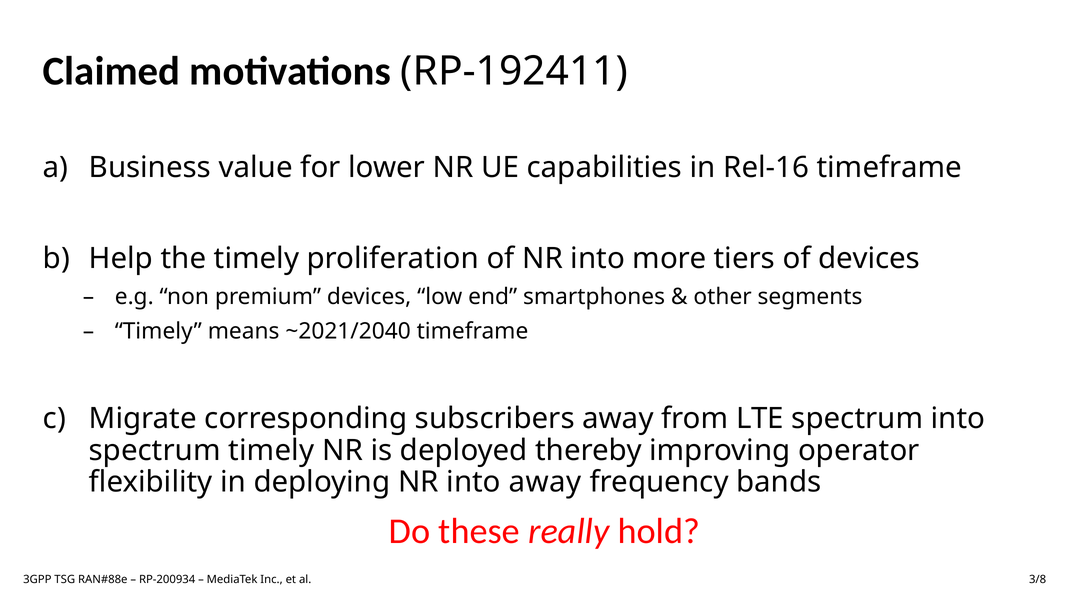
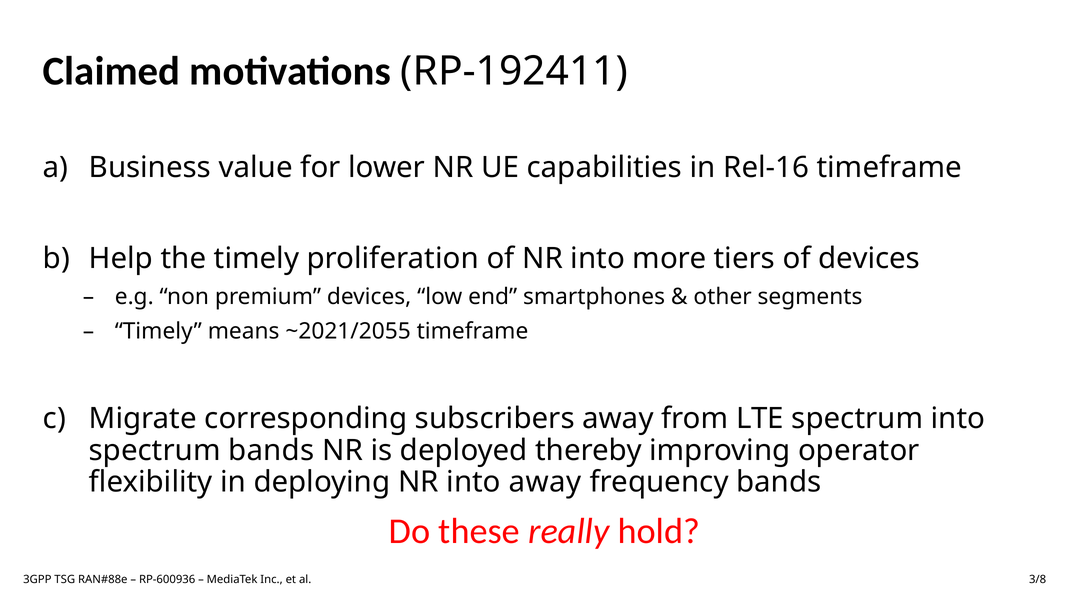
~2021/2040: ~2021/2040 -> ~2021/2055
spectrum timely: timely -> bands
RP-200934: RP-200934 -> RP-600936
